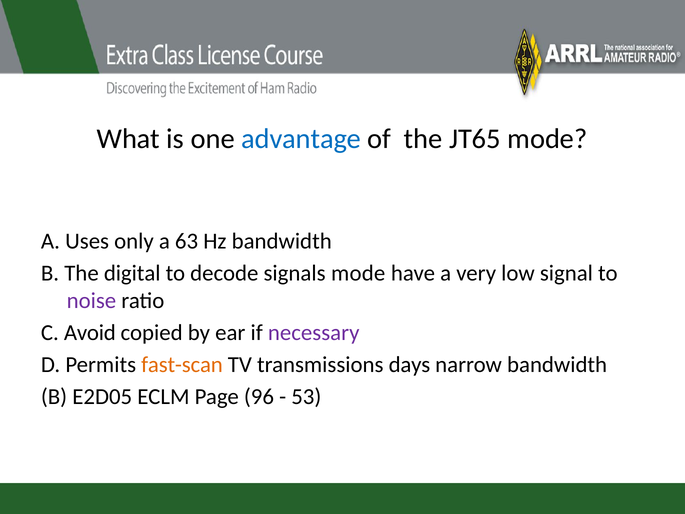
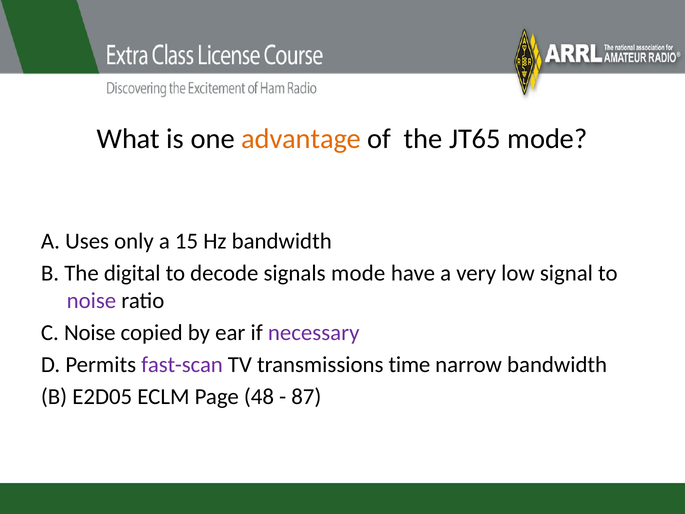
advantage colour: blue -> orange
63: 63 -> 15
C Avoid: Avoid -> Noise
fast-scan colour: orange -> purple
days: days -> time
96: 96 -> 48
53: 53 -> 87
